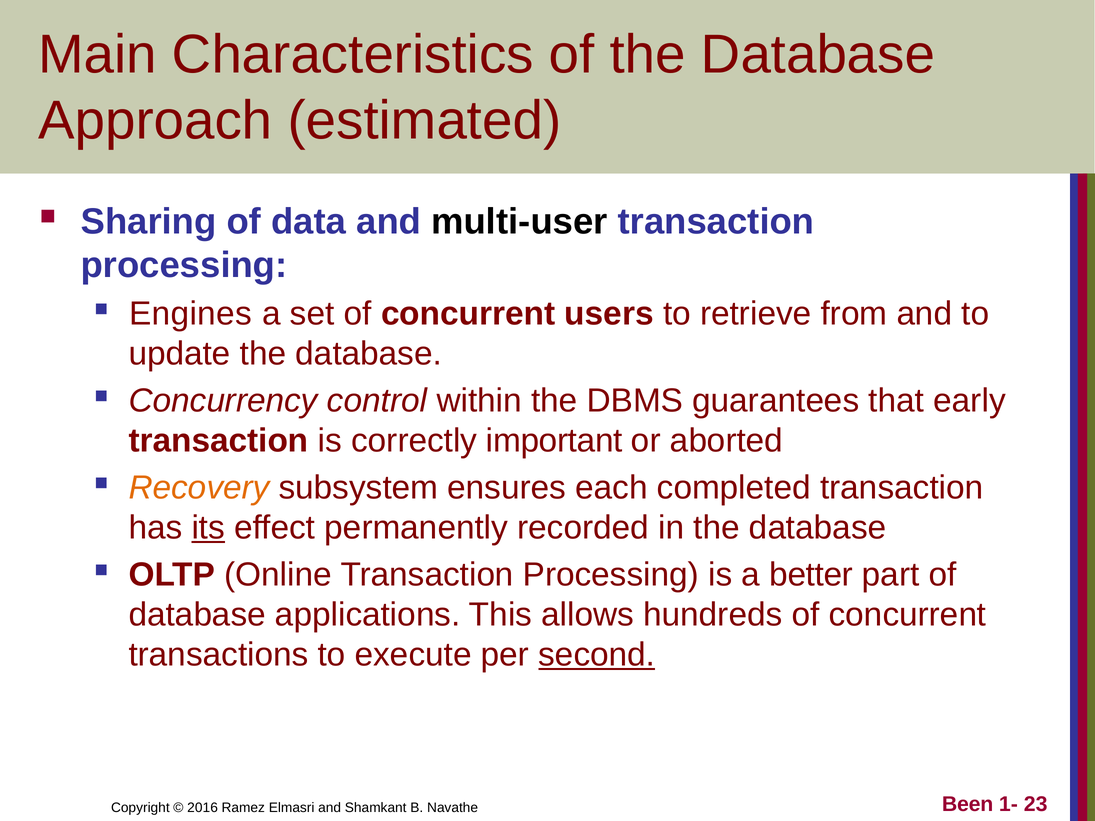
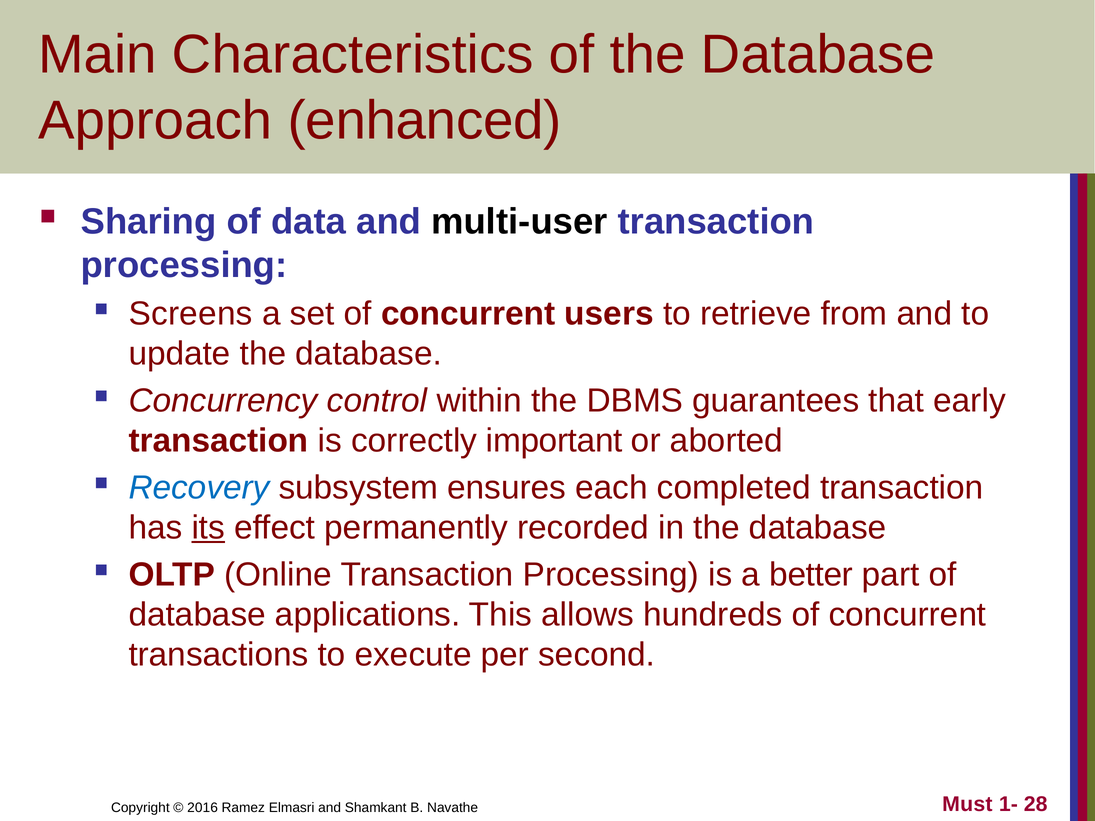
estimated: estimated -> enhanced
Engines: Engines -> Screens
Recovery colour: orange -> blue
second underline: present -> none
Been: Been -> Must
23: 23 -> 28
